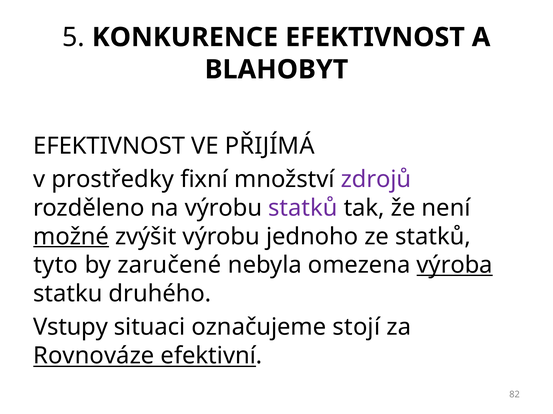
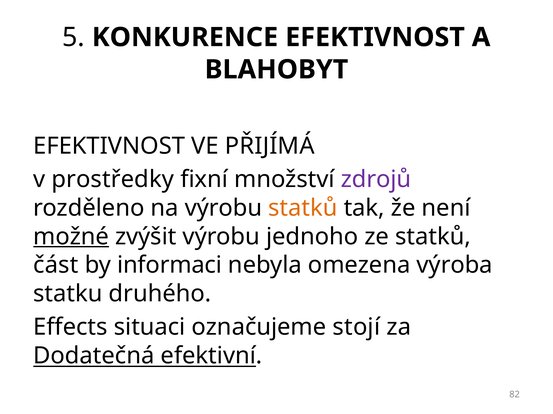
statků at (303, 208) colour: purple -> orange
tyto: tyto -> část
zaručené: zaručené -> informaci
výroba underline: present -> none
Vstupy: Vstupy -> Effects
Rovnováze: Rovnováze -> Dodatečná
